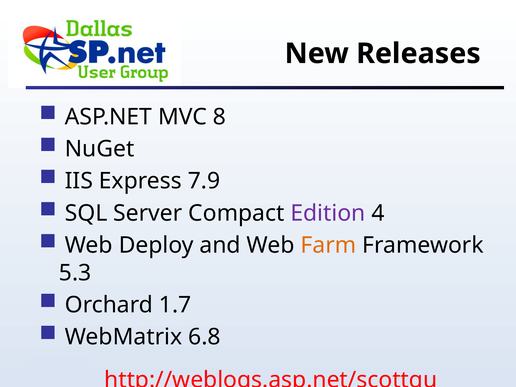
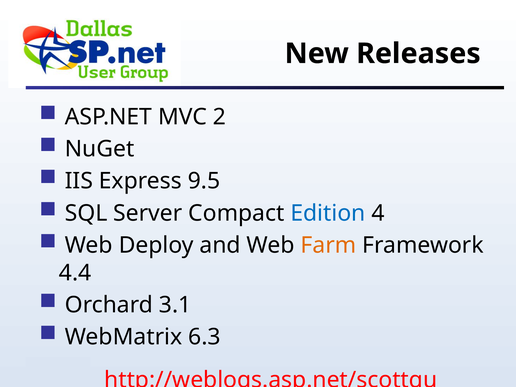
8: 8 -> 2
7.9: 7.9 -> 9.5
Edition colour: purple -> blue
5.3: 5.3 -> 4.4
1.7: 1.7 -> 3.1
6.8: 6.8 -> 6.3
